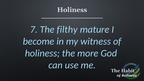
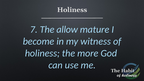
filthy: filthy -> allow
